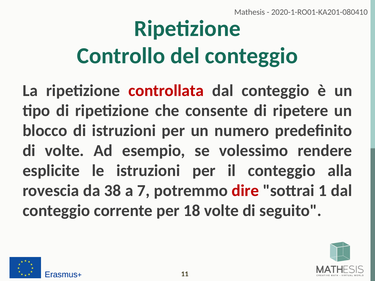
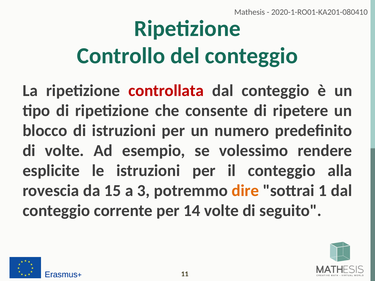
38: 38 -> 15
7: 7 -> 3
dire colour: red -> orange
18: 18 -> 14
